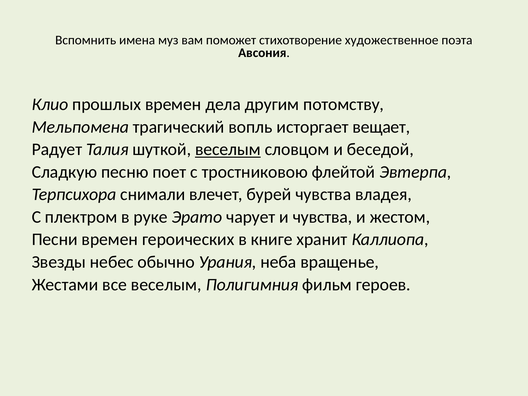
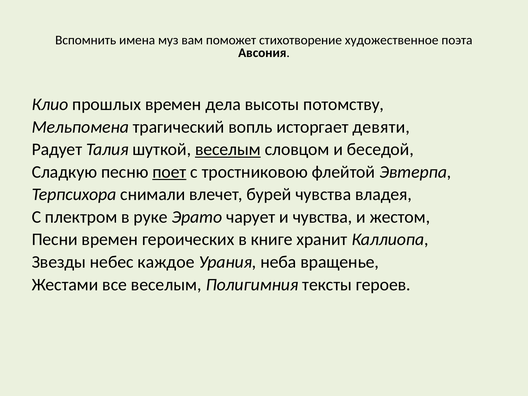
другим: другим -> высоты
вещает: вещает -> девяти
поет underline: none -> present
обычно: обычно -> каждое
фильм: фильм -> тексты
